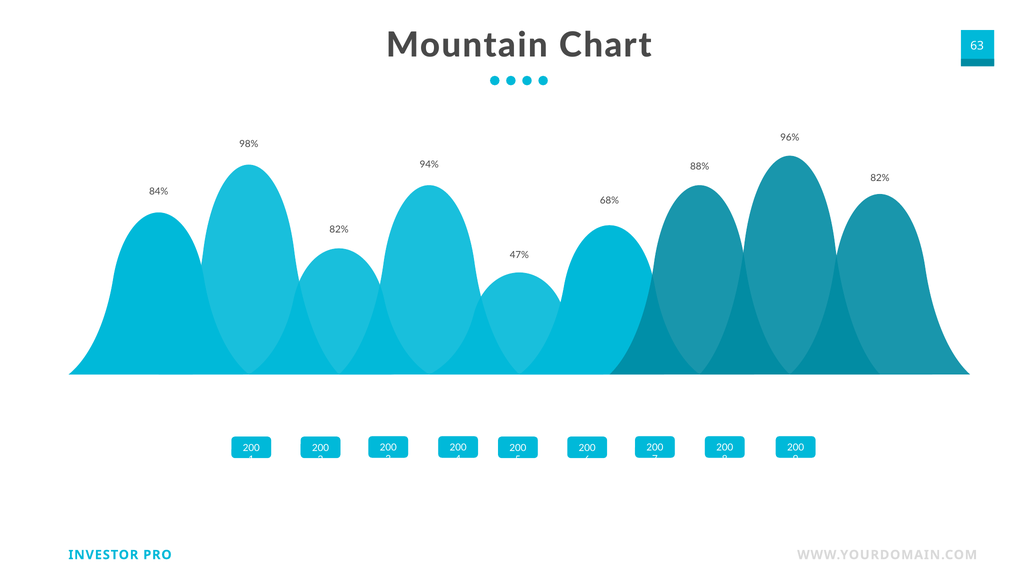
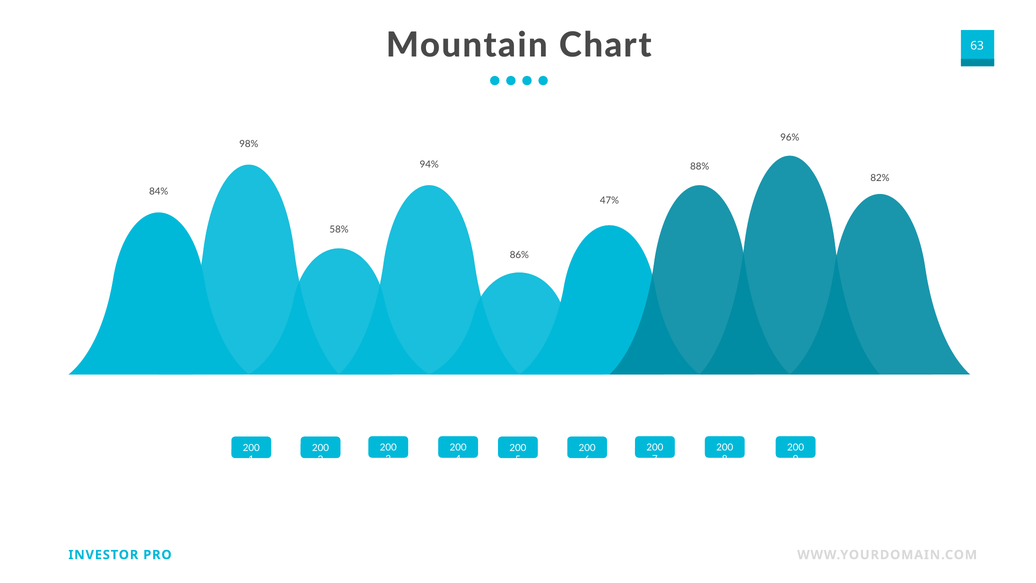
68%: 68% -> 47%
82% at (339, 229): 82% -> 58%
47%: 47% -> 86%
